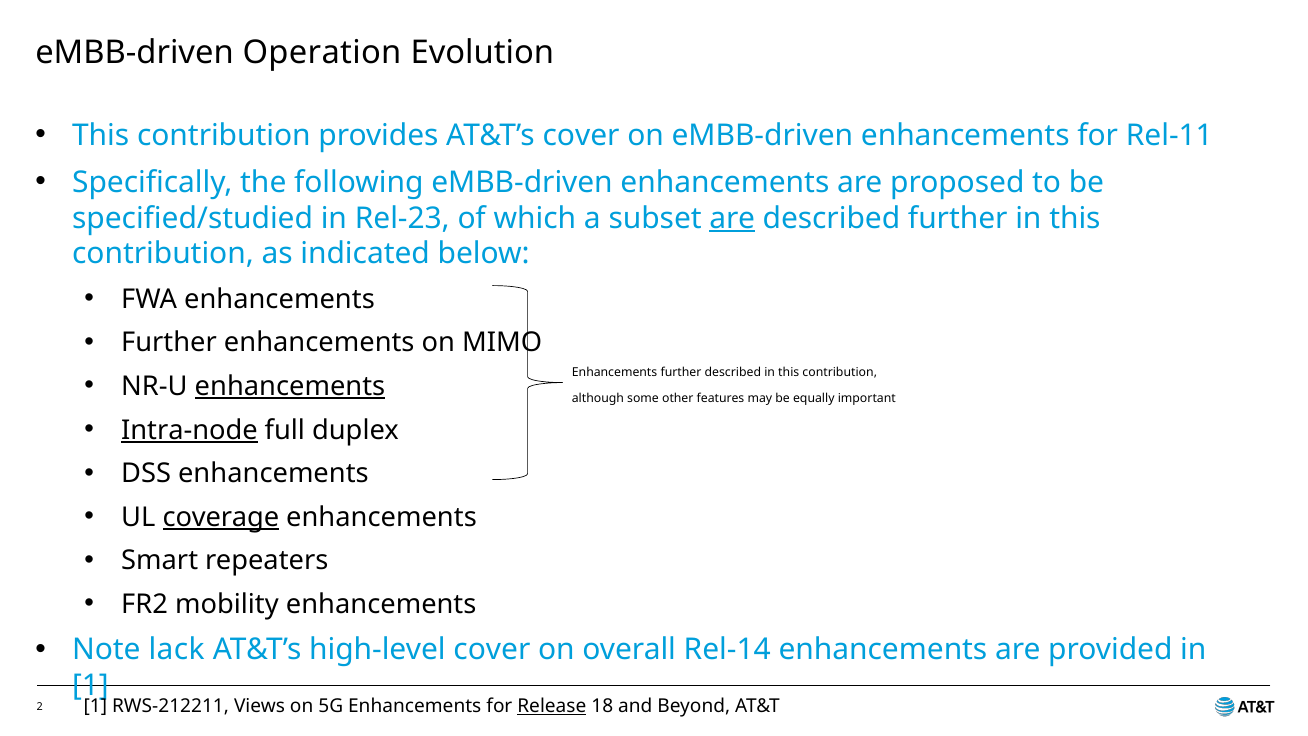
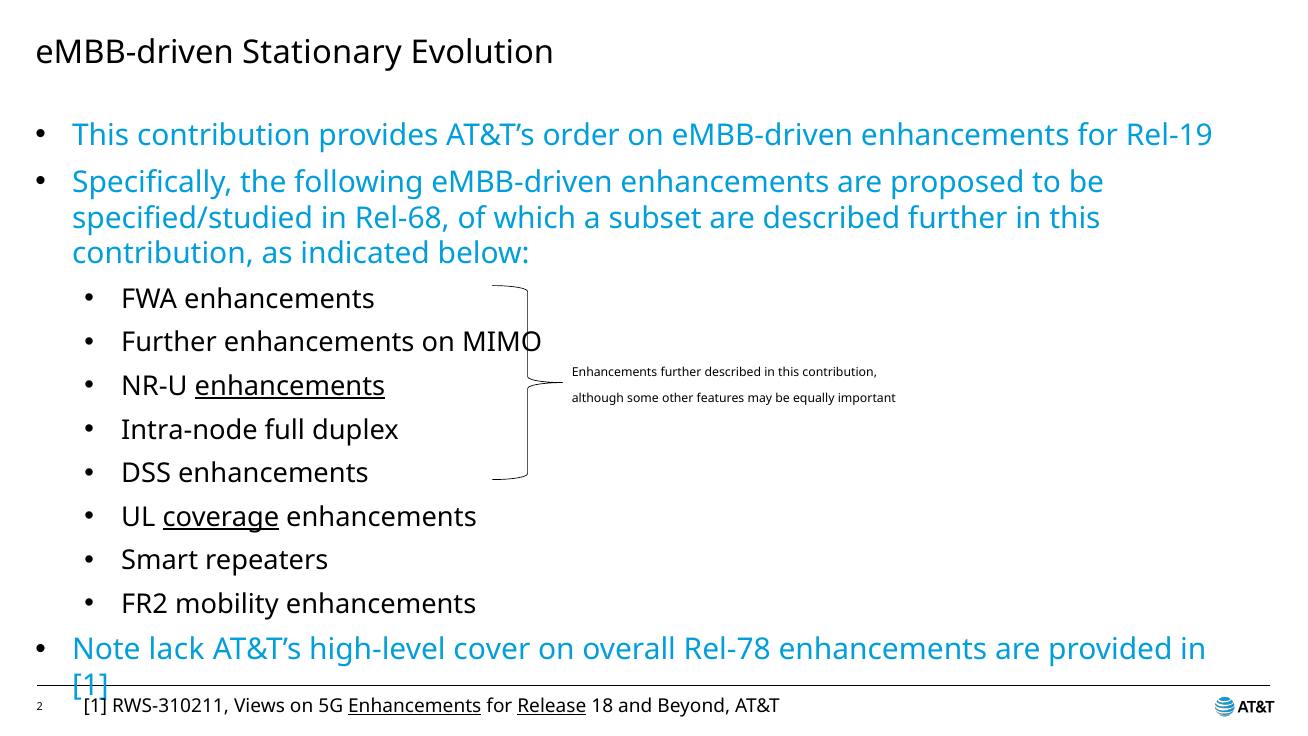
Operation: Operation -> Stationary
AT&T’s cover: cover -> order
Rel-11: Rel-11 -> Rel-19
Rel-23: Rel-23 -> Rel-68
are at (732, 218) underline: present -> none
Intra-node underline: present -> none
Rel-14: Rel-14 -> Rel-78
RWS-212211: RWS-212211 -> RWS-310211
Enhancements at (415, 706) underline: none -> present
